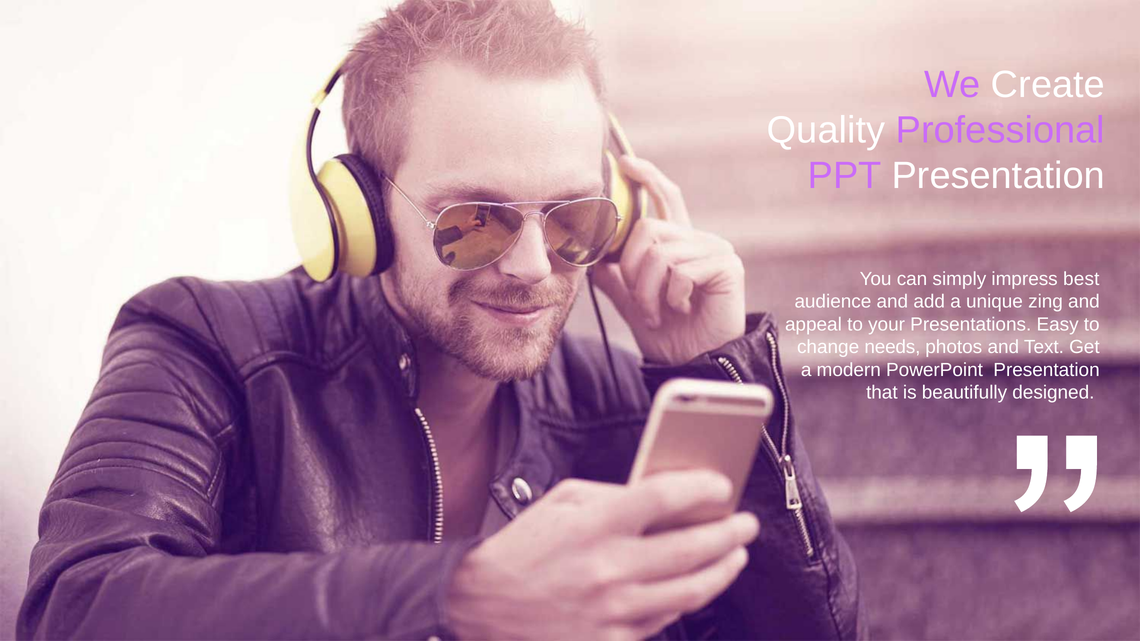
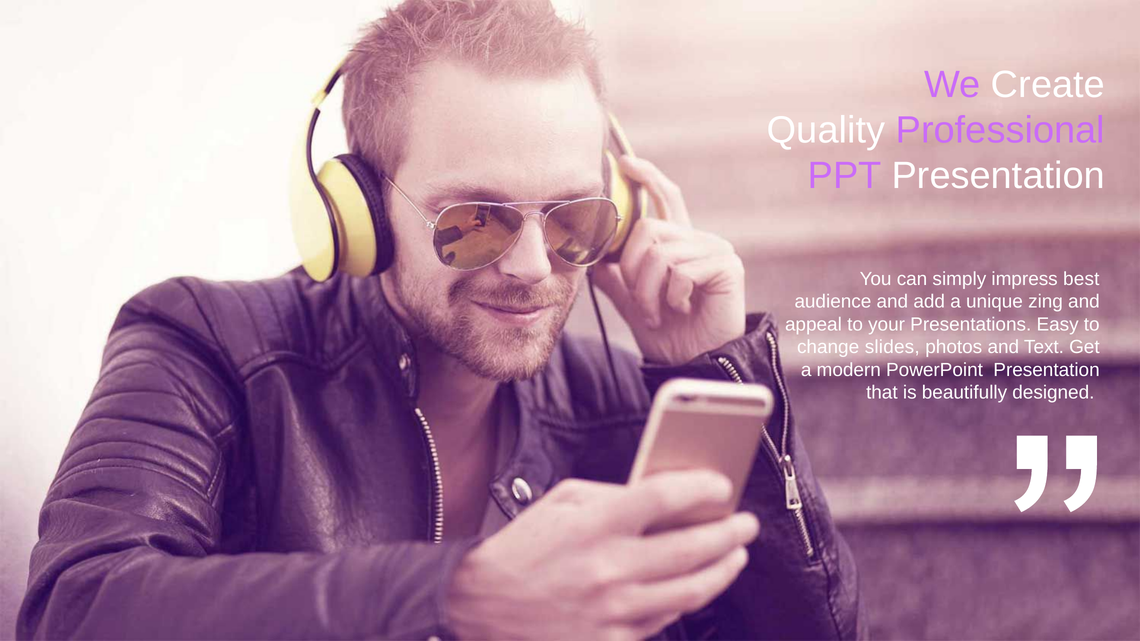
needs: needs -> slides
